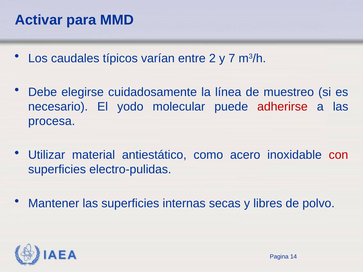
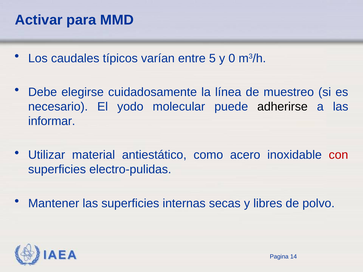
2: 2 -> 5
7: 7 -> 0
adherirse colour: red -> black
procesa: procesa -> informar
